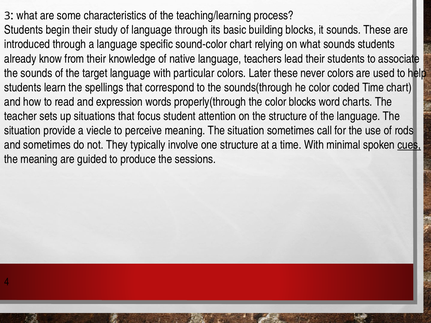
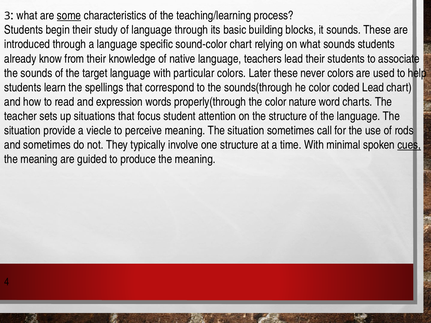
some underline: none -> present
coded Time: Time -> Lead
color blocks: blocks -> nature
produce the sessions: sessions -> meaning
